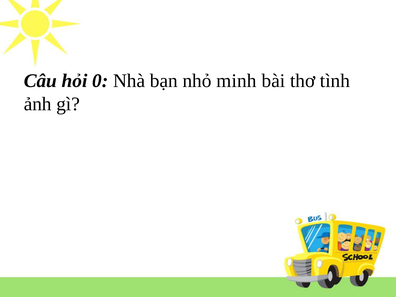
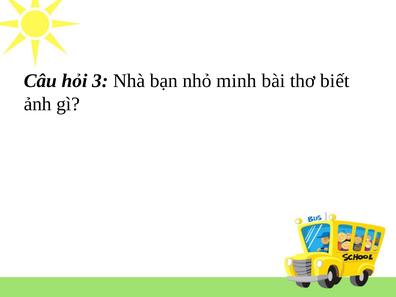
0: 0 -> 3
tình: tình -> biết
